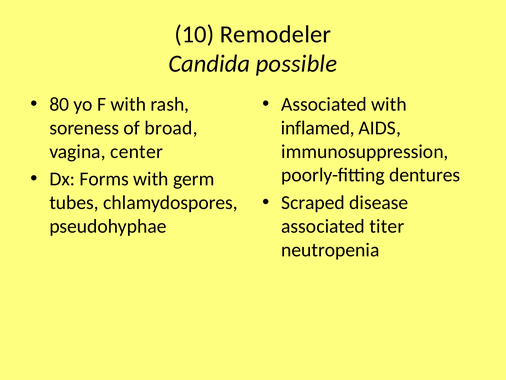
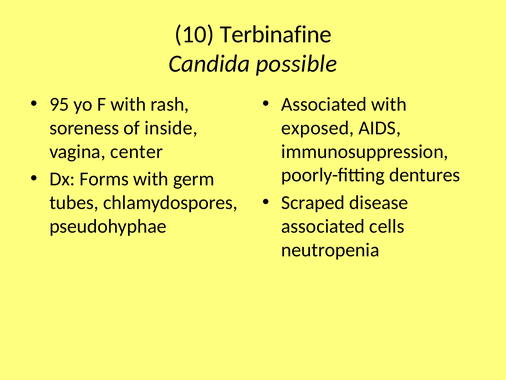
Remodeler: Remodeler -> Terbinafine
80: 80 -> 95
broad: broad -> inside
inflamed: inflamed -> exposed
titer: titer -> cells
